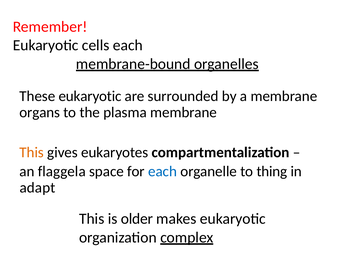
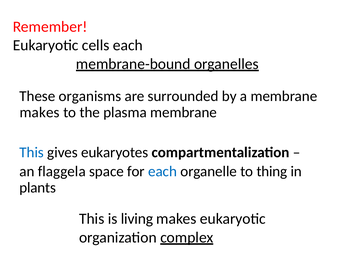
These eukaryotic: eukaryotic -> organisms
organs at (40, 112): organs -> makes
This at (32, 152) colour: orange -> blue
adapt: adapt -> plants
older: older -> living
